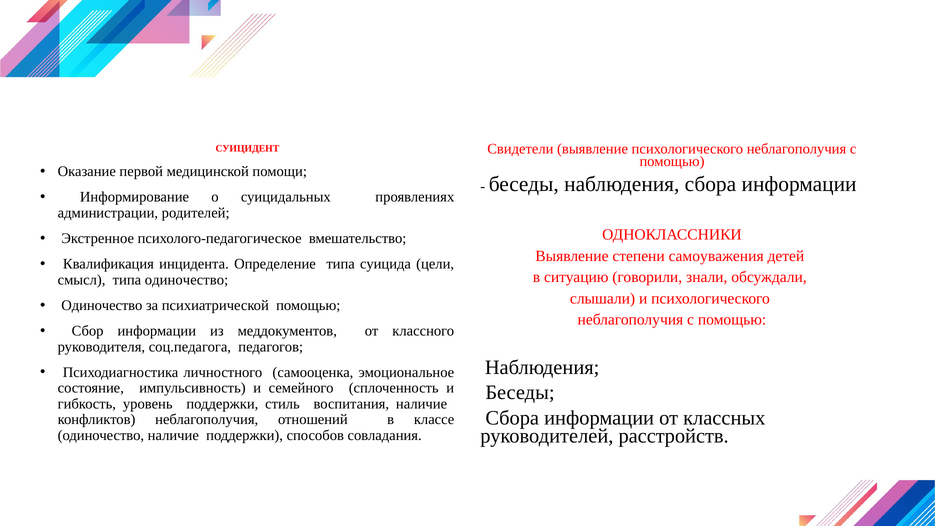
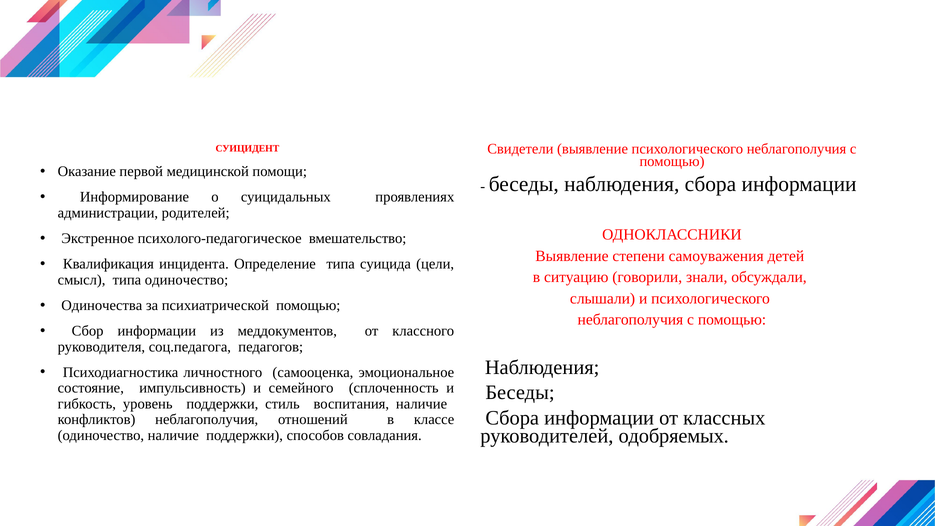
Одиночество at (102, 305): Одиночество -> Одиночества
расстройств: расстройств -> одобряемых
